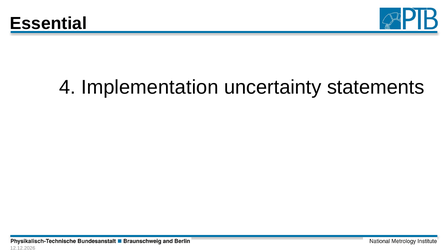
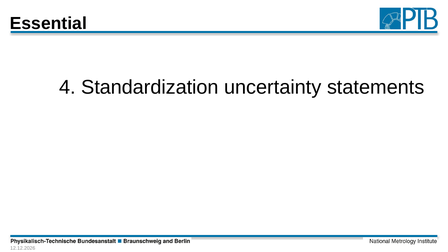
Implementation: Implementation -> Standardization
